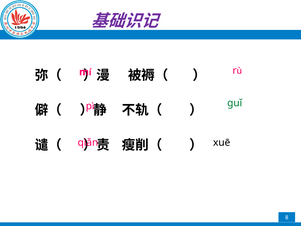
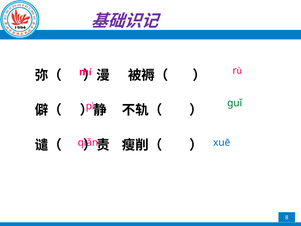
xuē colour: black -> blue
